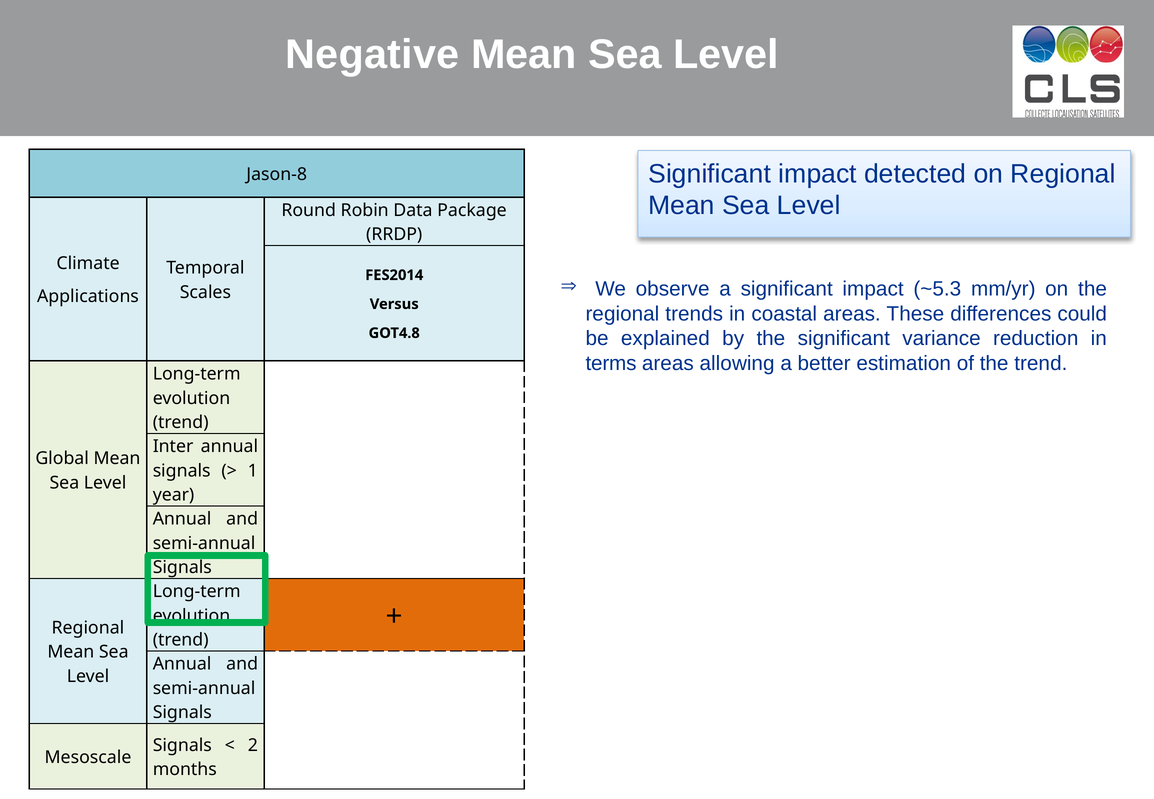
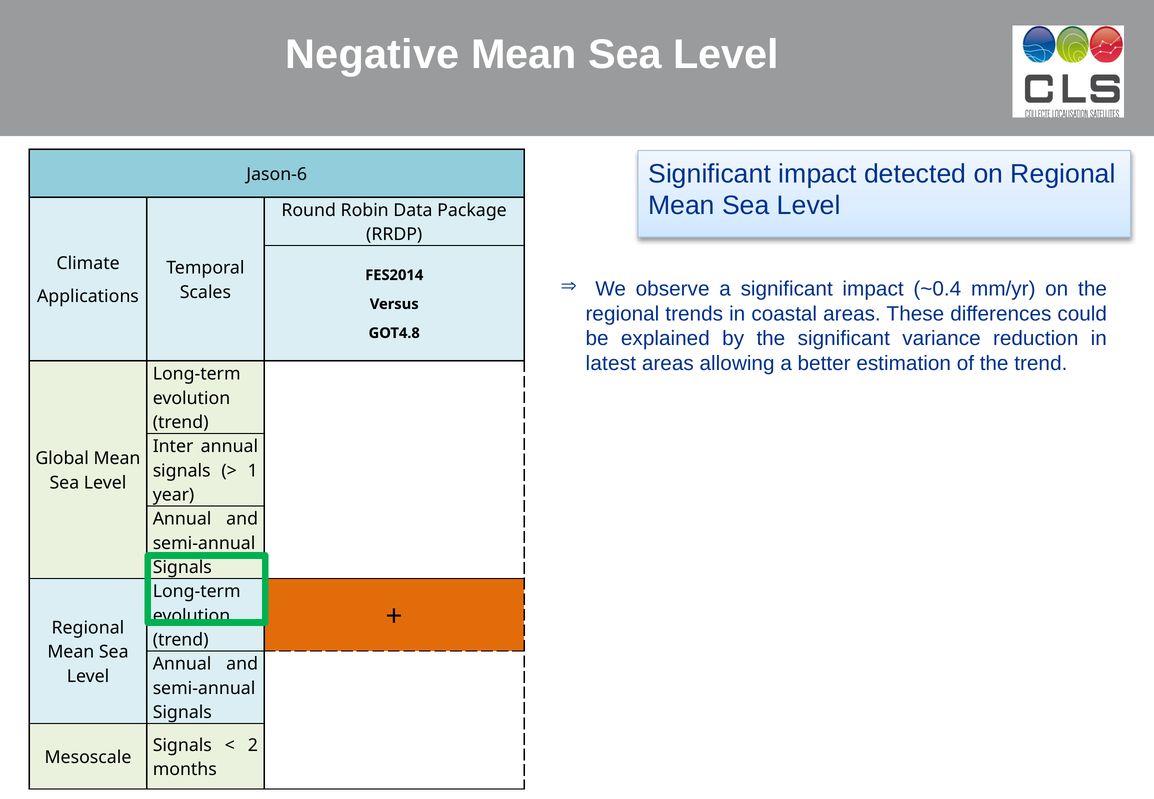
Jason-8: Jason-8 -> Jason-6
~5.3: ~5.3 -> ~0.4
terms: terms -> latest
